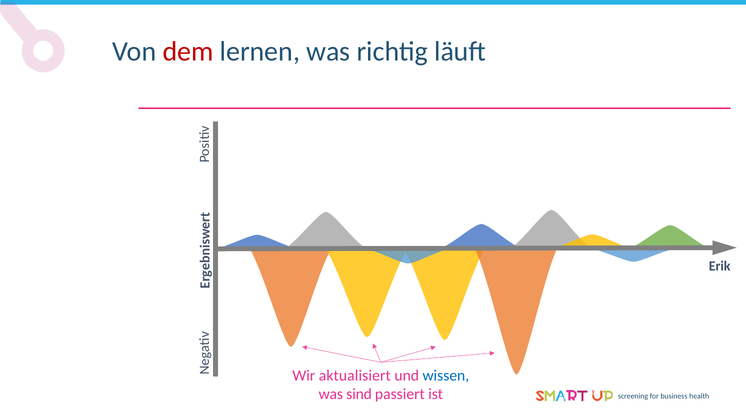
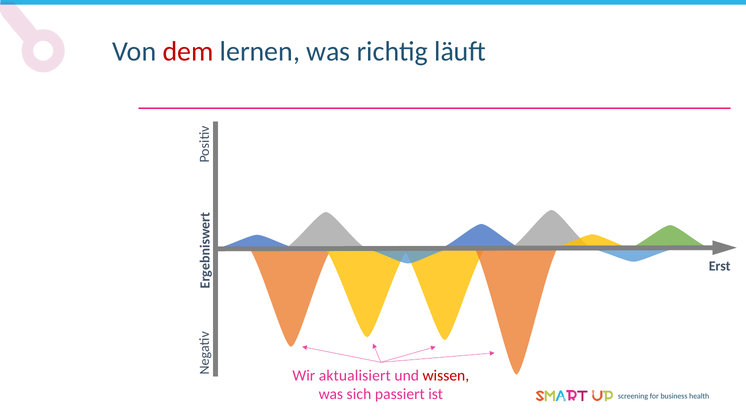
Erik: Erik -> Erst
wissen colour: blue -> red
sind: sind -> sich
